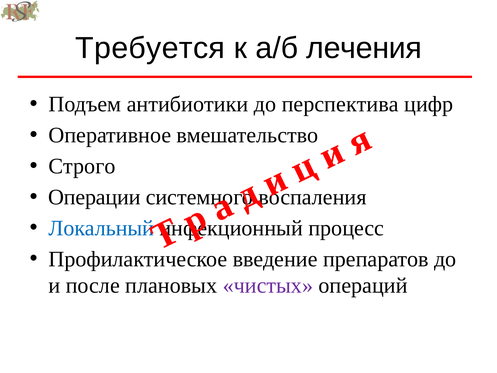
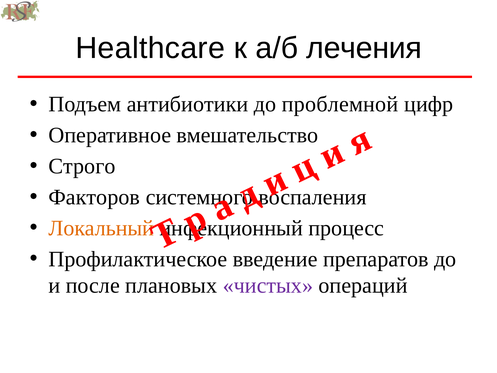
Требуется: Требуется -> Healthcare
перспектива: перспектива -> проблемной
Операции: Операции -> Факторов
Локальный colour: blue -> orange
